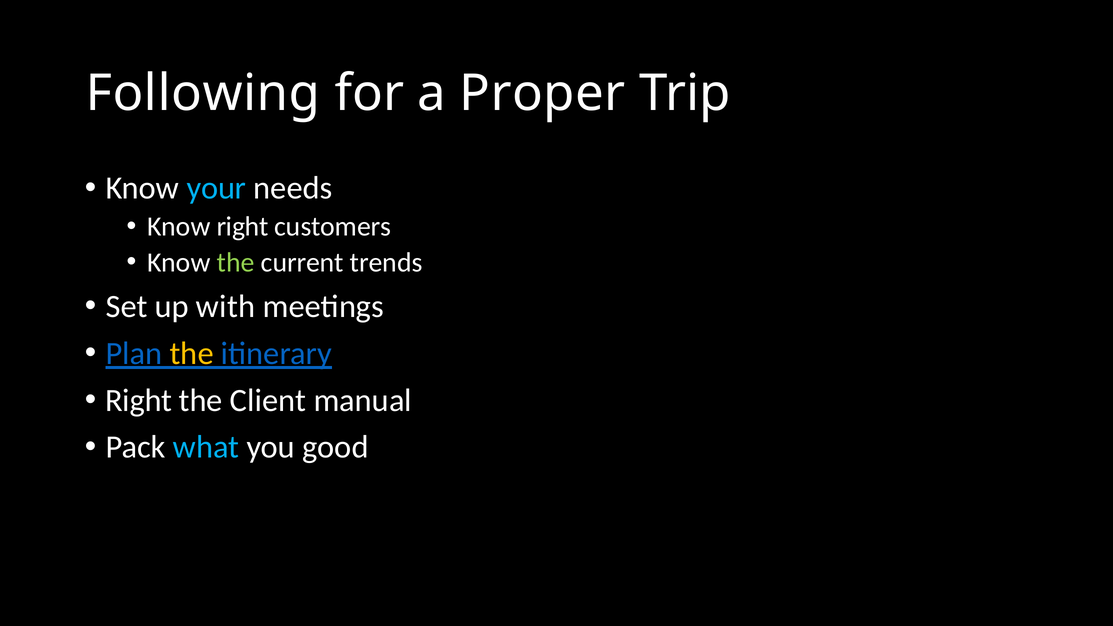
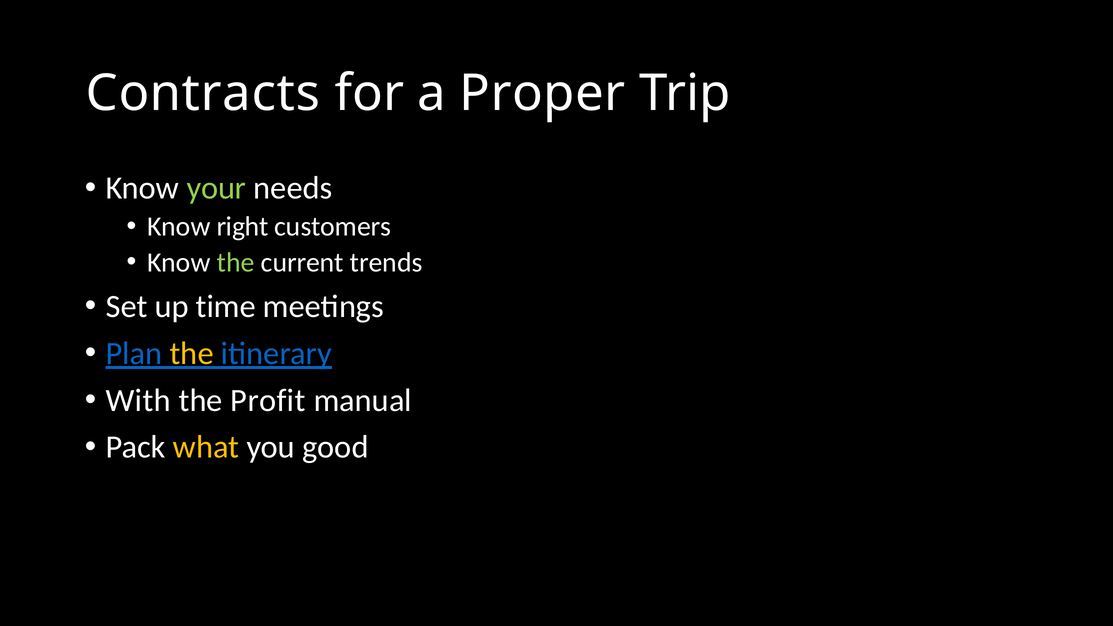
Following: Following -> Contracts
your colour: light blue -> light green
with: with -> time
Right at (139, 400): Right -> With
Client: Client -> Profit
what colour: light blue -> yellow
